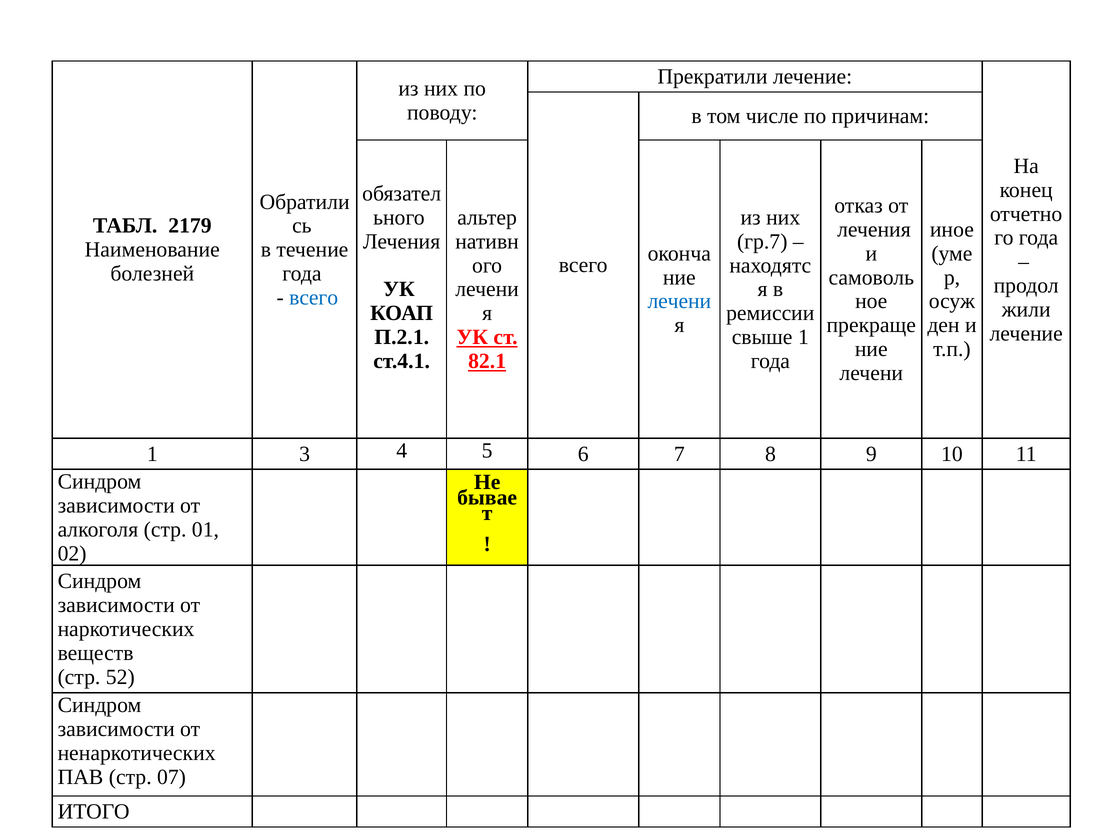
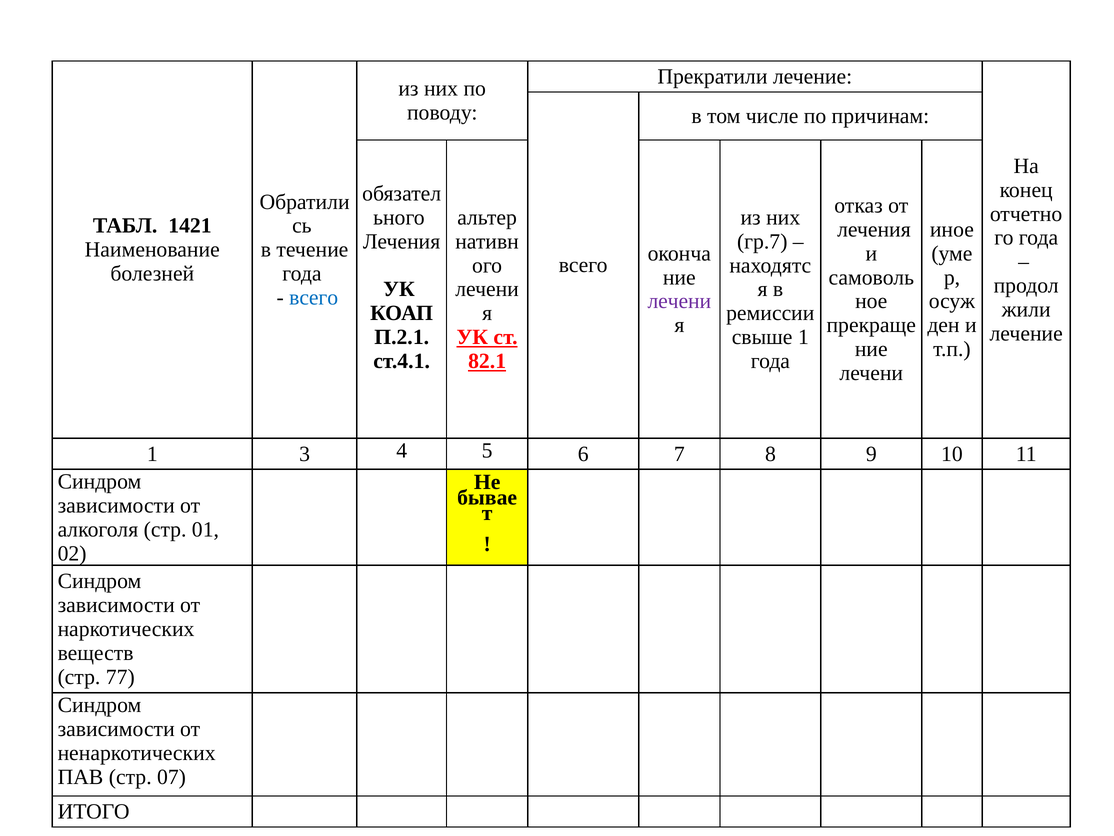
2179: 2179 -> 1421
лечени at (679, 301) colour: blue -> purple
52: 52 -> 77
